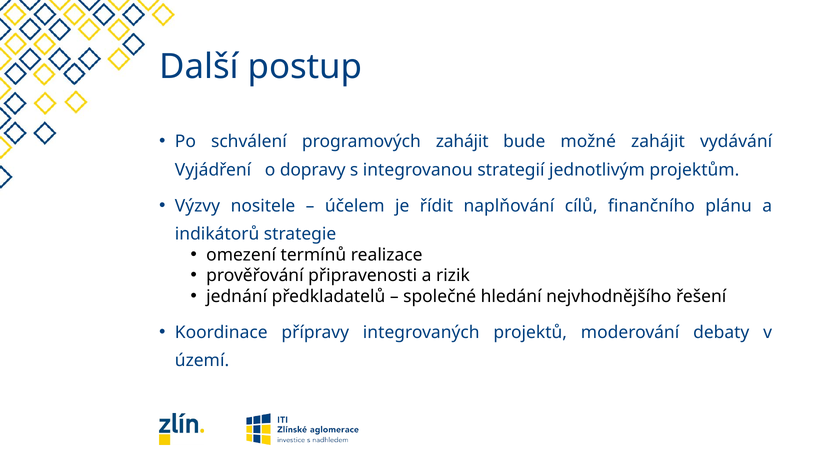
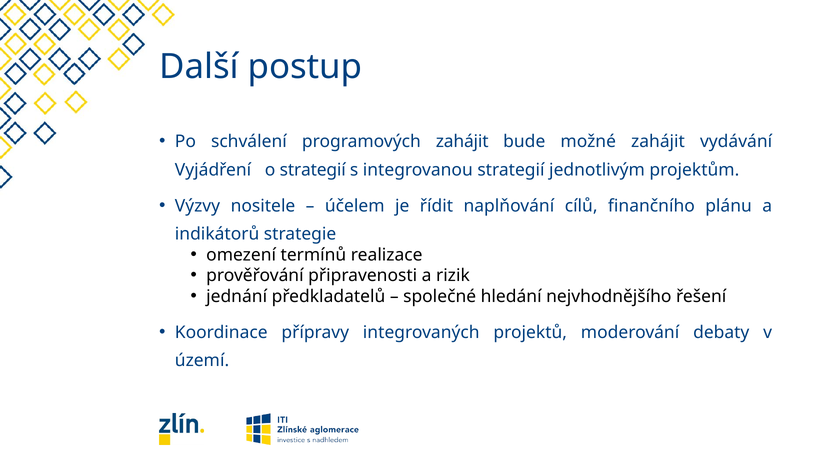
o dopravy: dopravy -> strategií
